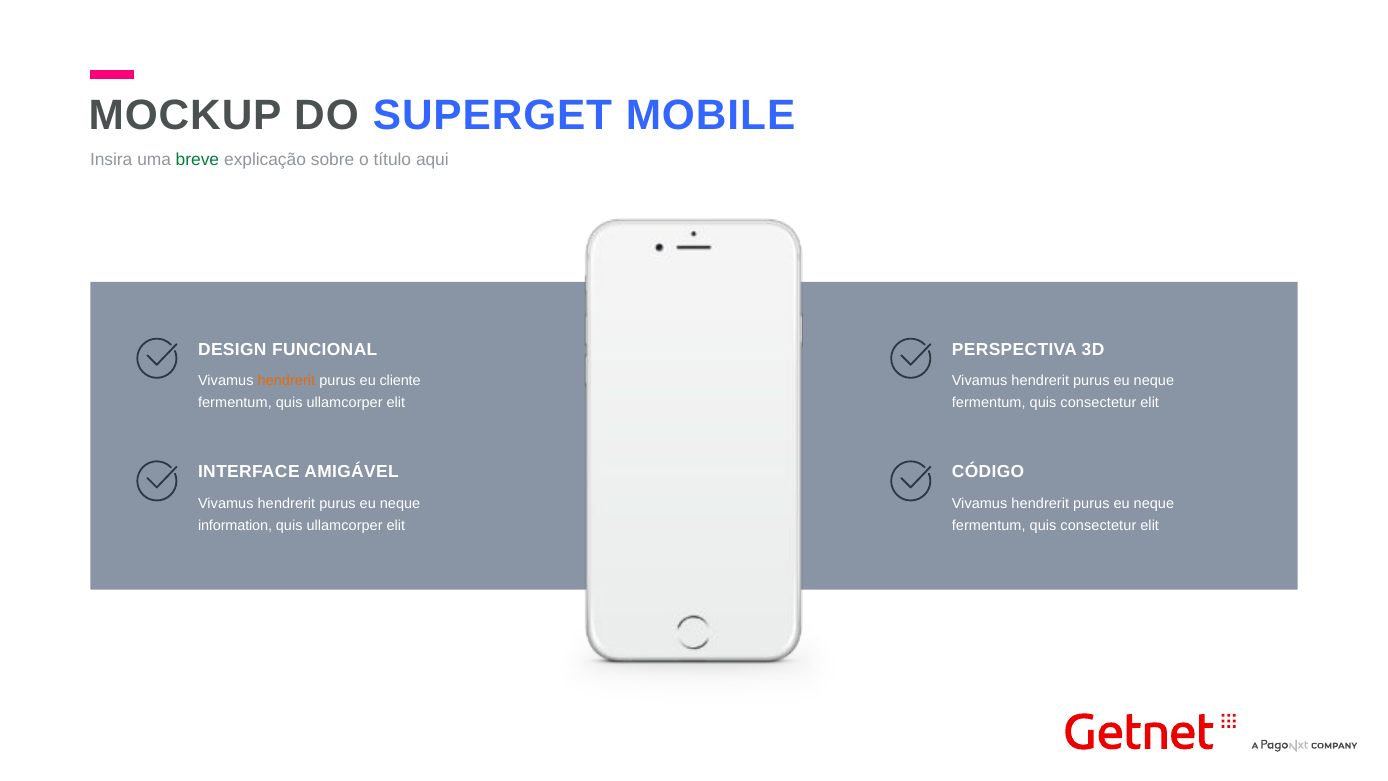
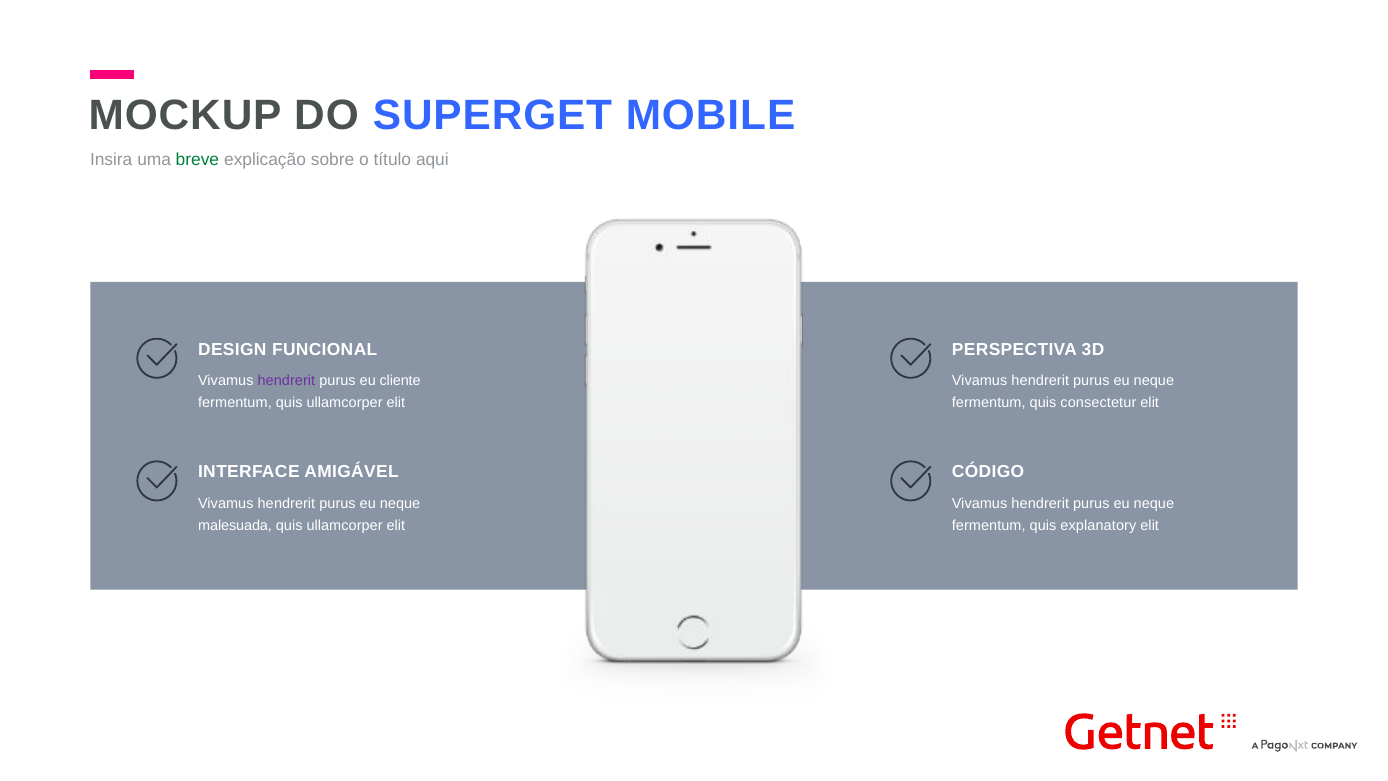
hendrerit at (286, 381) colour: orange -> purple
information: information -> malesuada
consectetur at (1098, 526): consectetur -> explanatory
